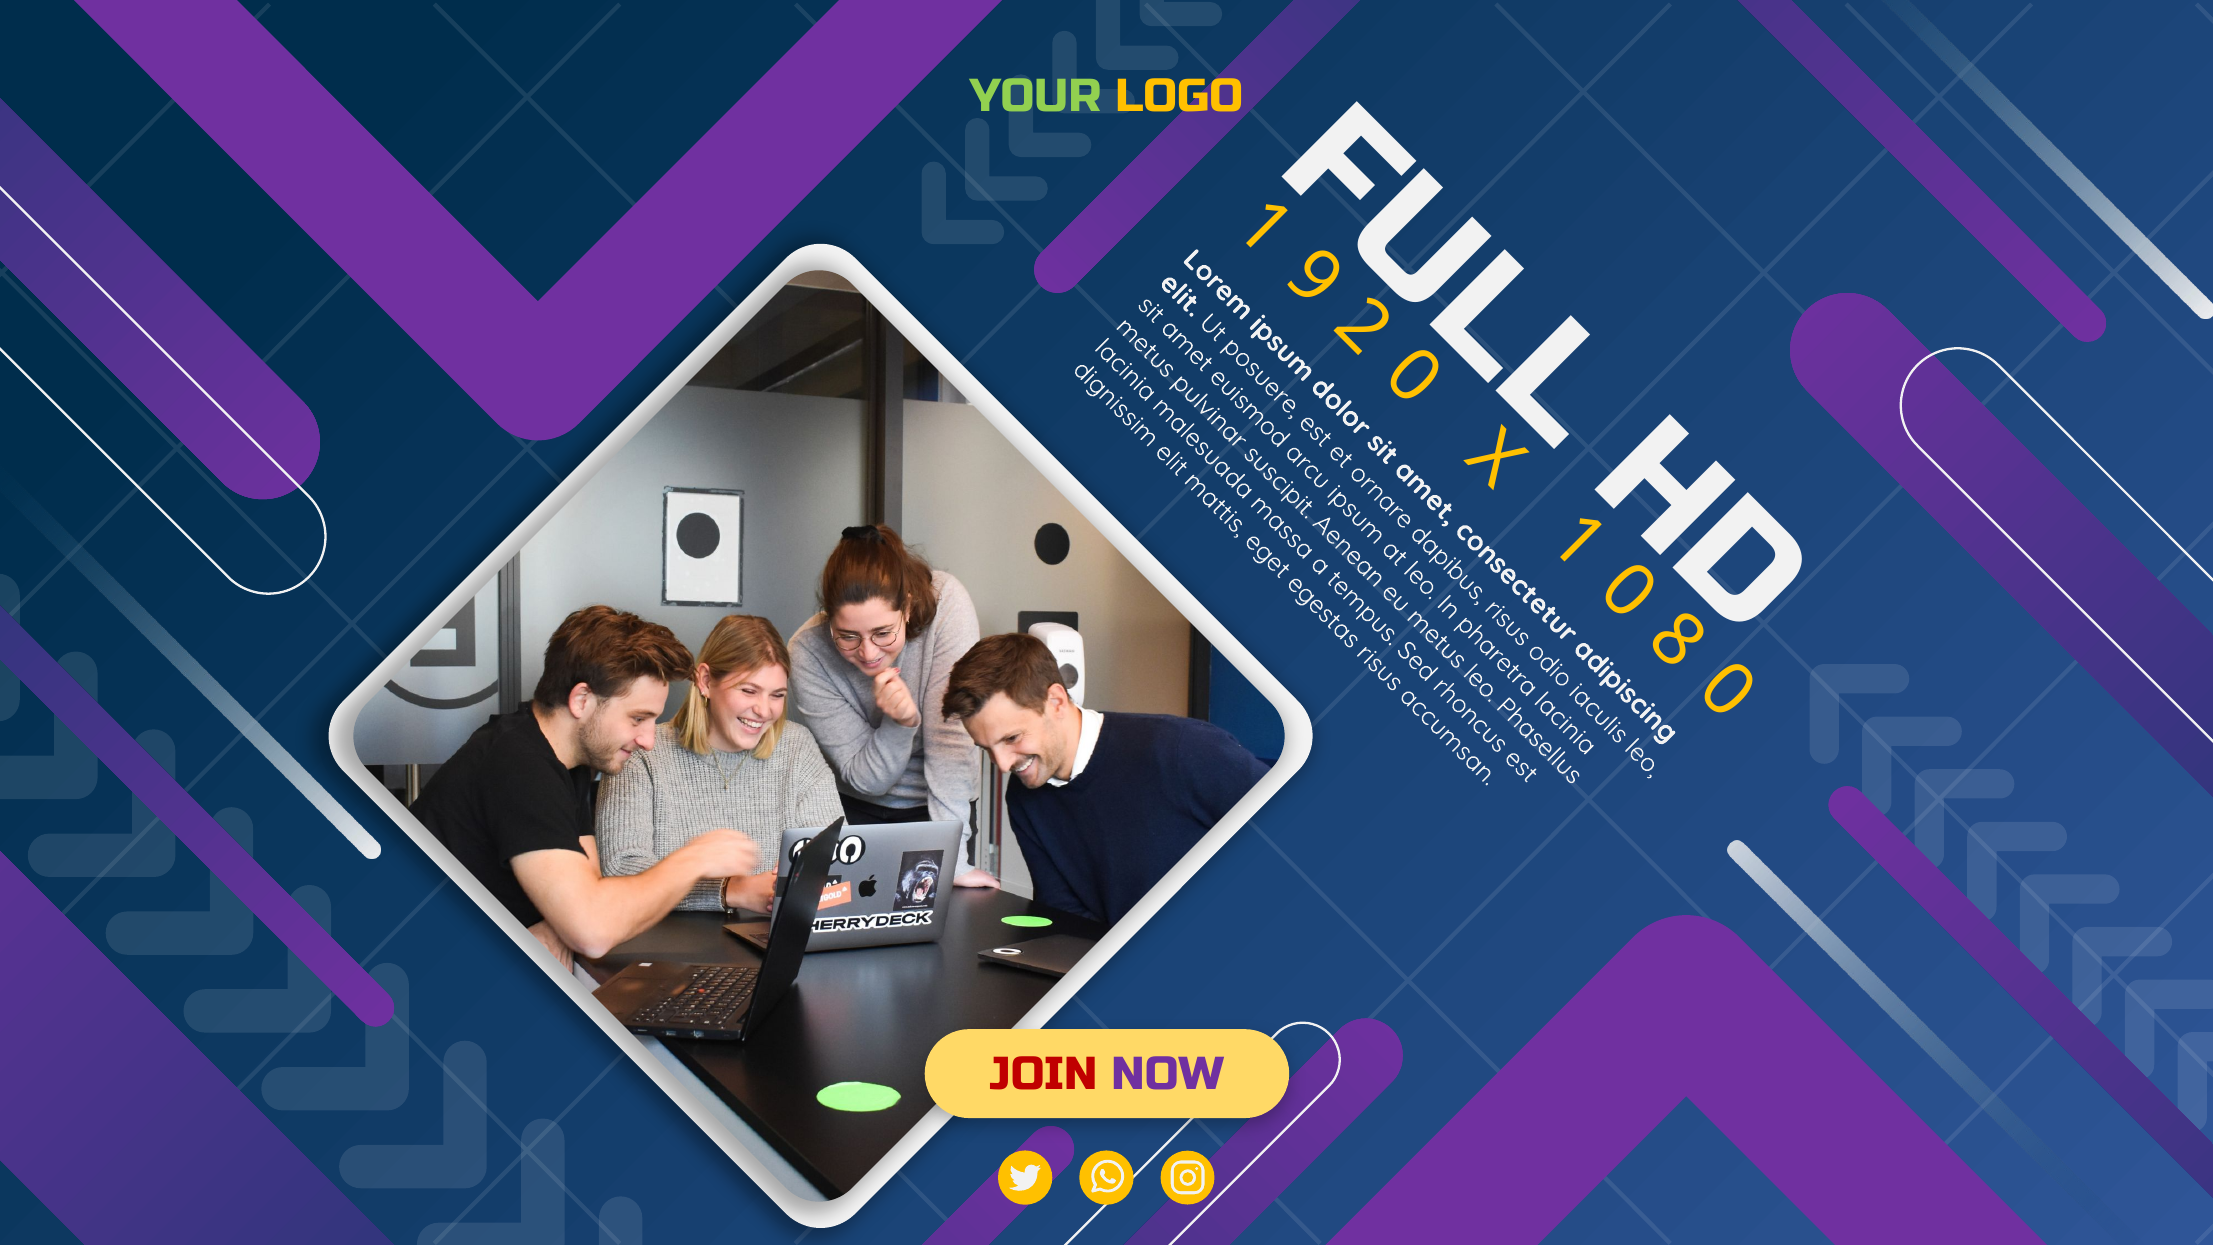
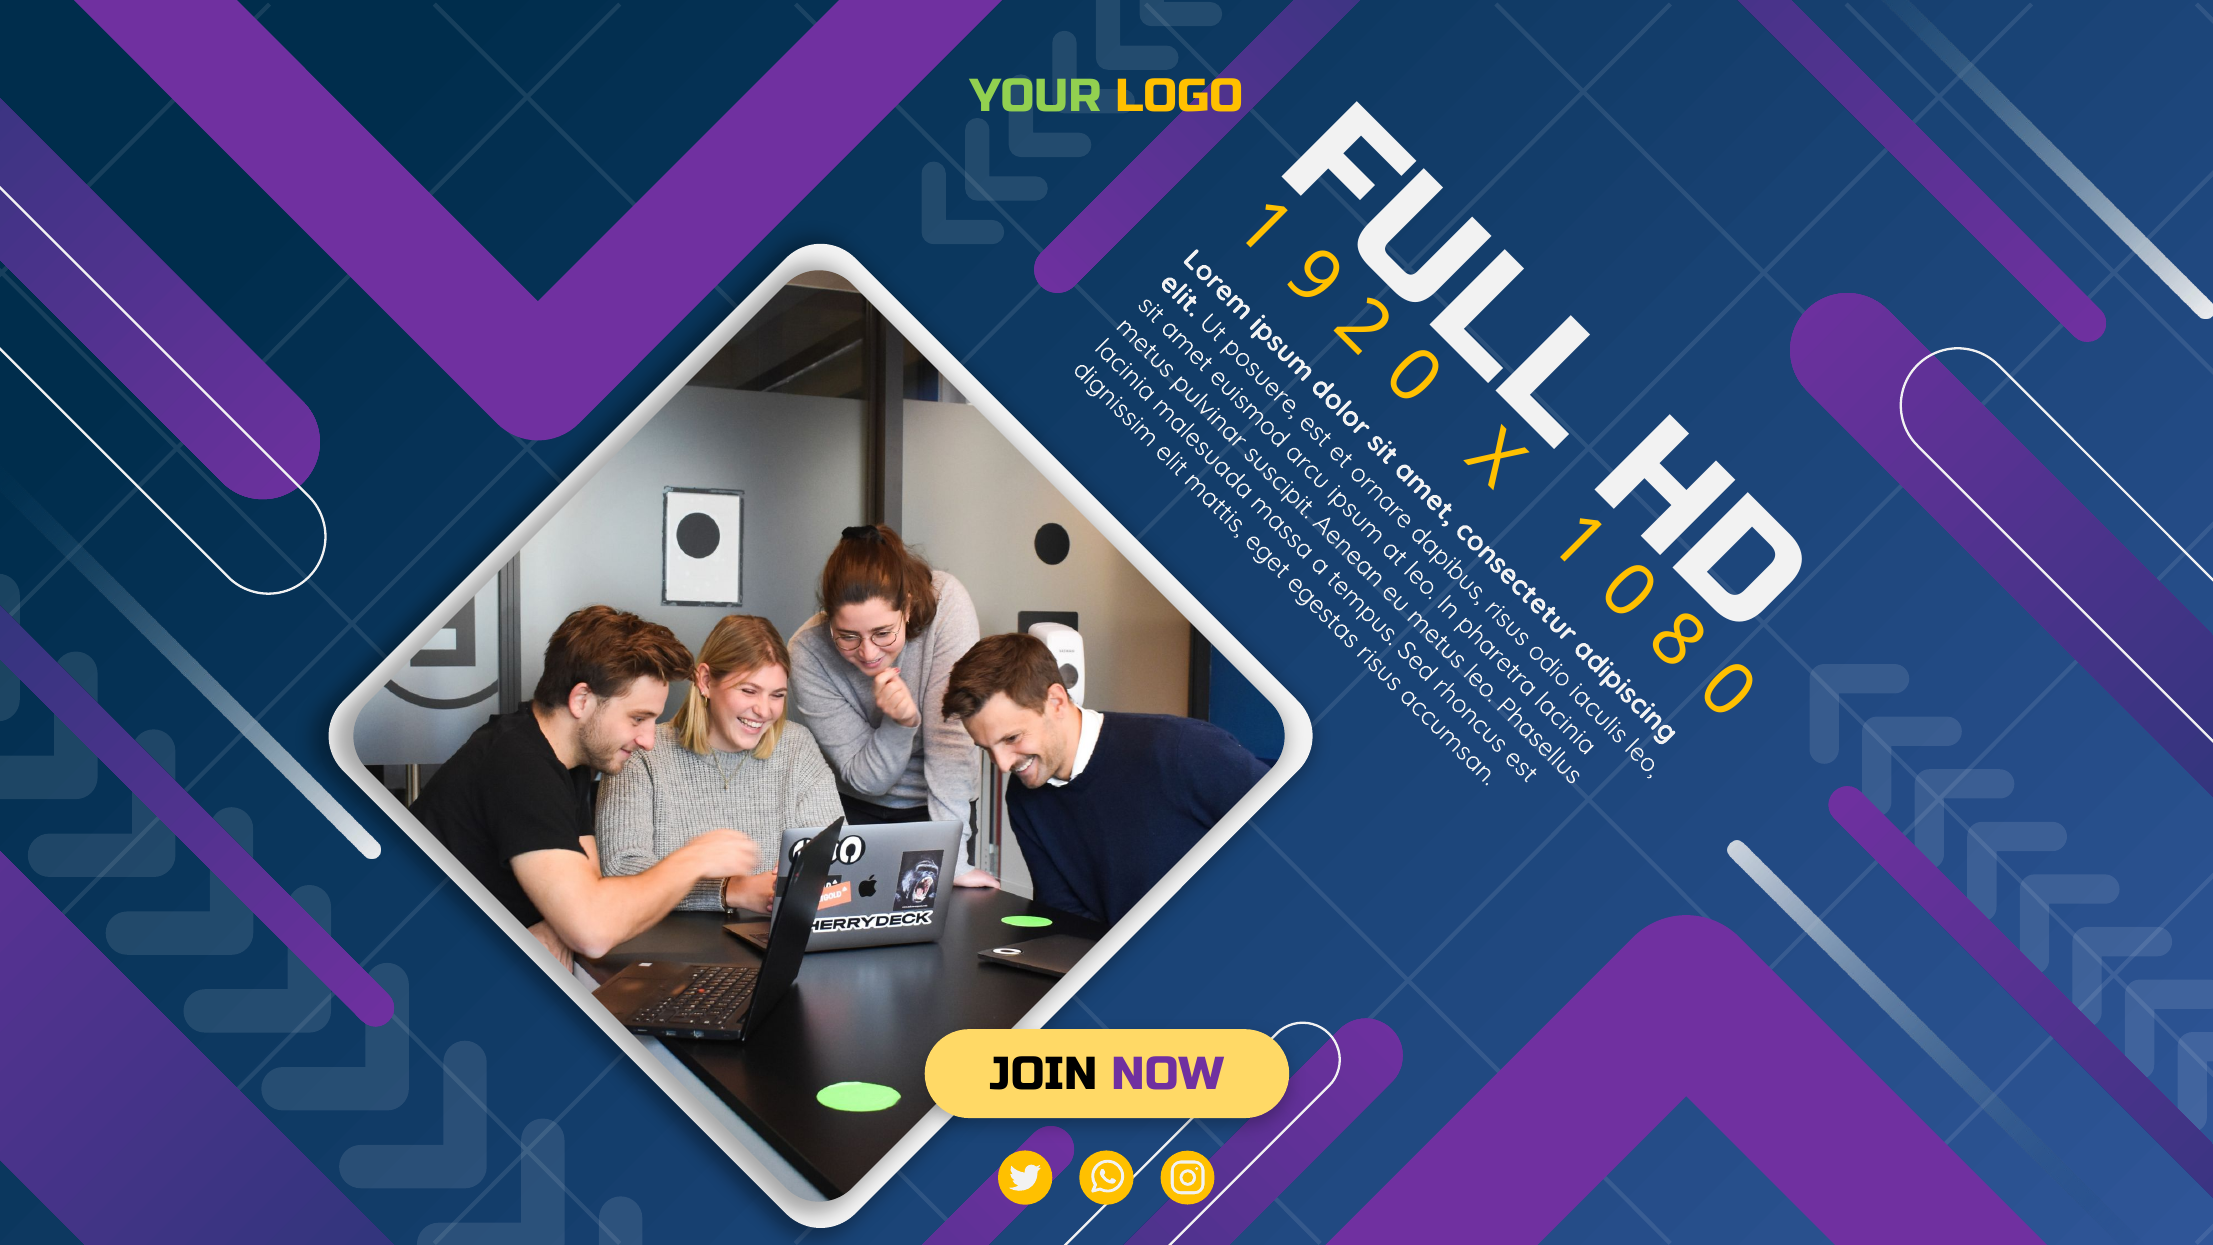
JOIN colour: red -> black
